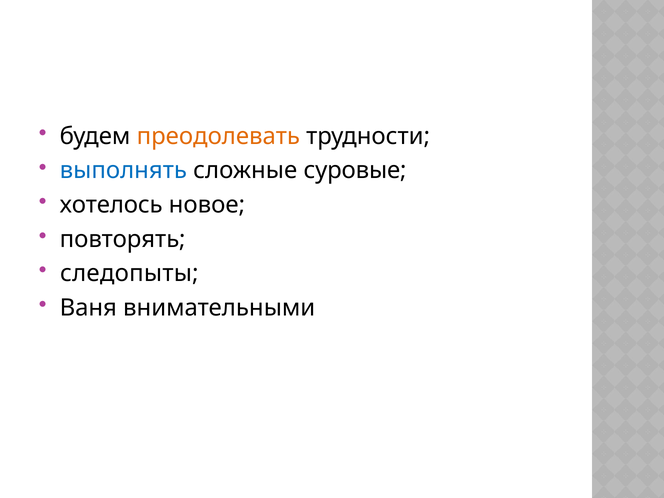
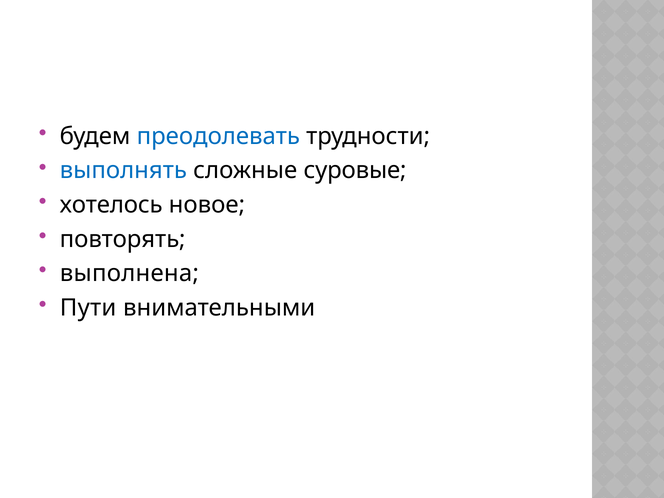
преодолевать colour: orange -> blue
следопыты: следопыты -> выполнена
Ваня: Ваня -> Пути
